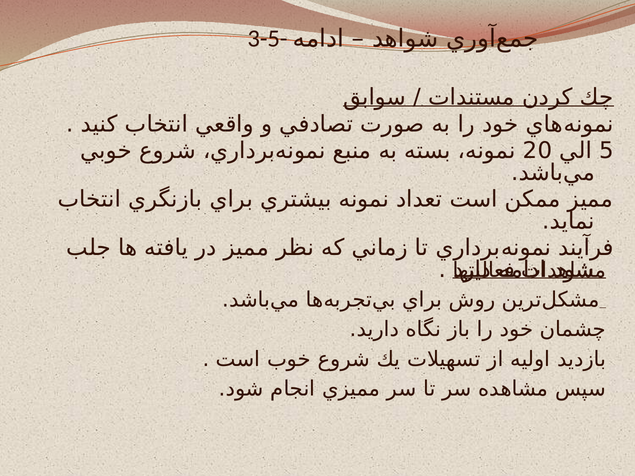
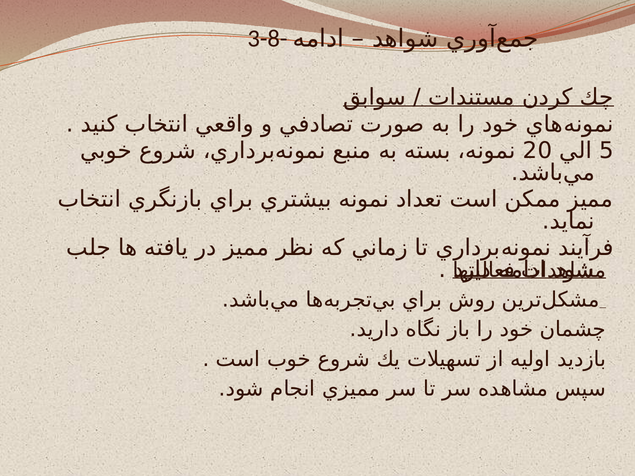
3-5-: 3-5- -> 3-8-
